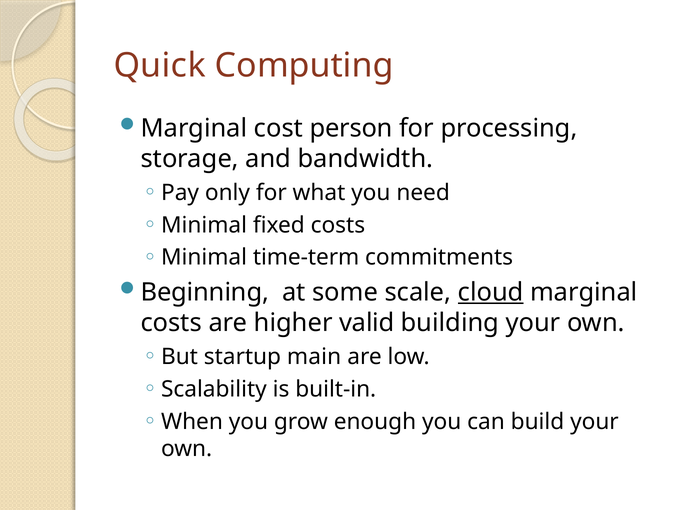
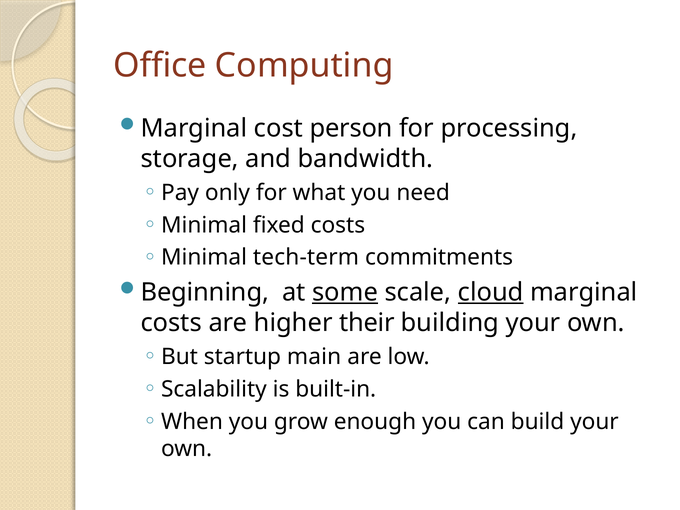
Quick: Quick -> Office
time-term: time-term -> tech-term
some underline: none -> present
valid: valid -> their
